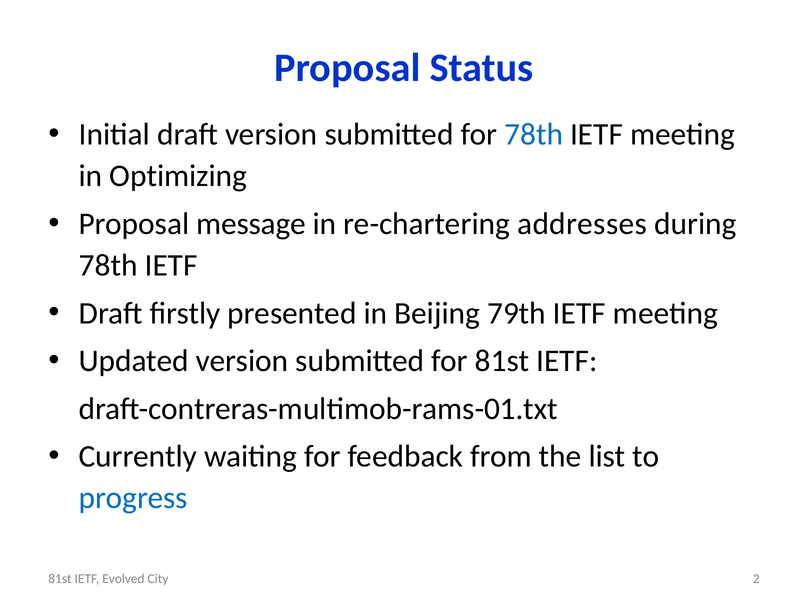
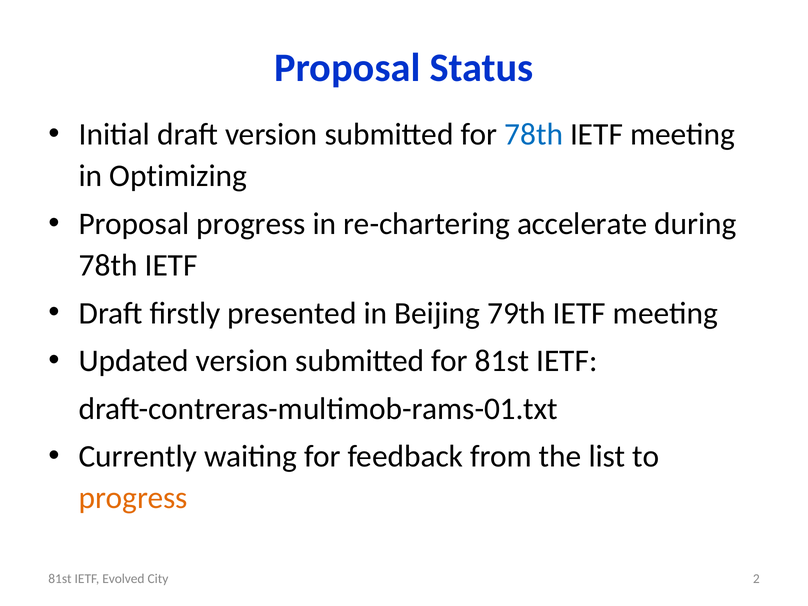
Proposal message: message -> progress
addresses: addresses -> accelerate
progress at (133, 498) colour: blue -> orange
